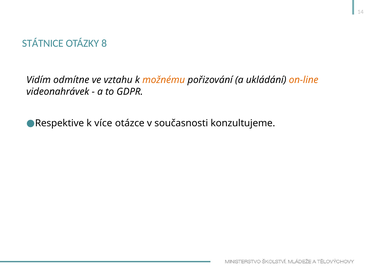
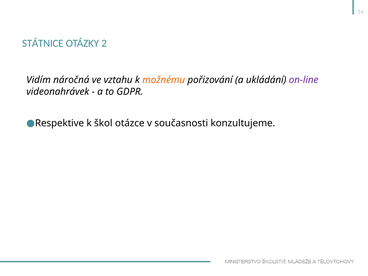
8: 8 -> 2
odmítne: odmítne -> náročná
on-line colour: orange -> purple
více: více -> škol
